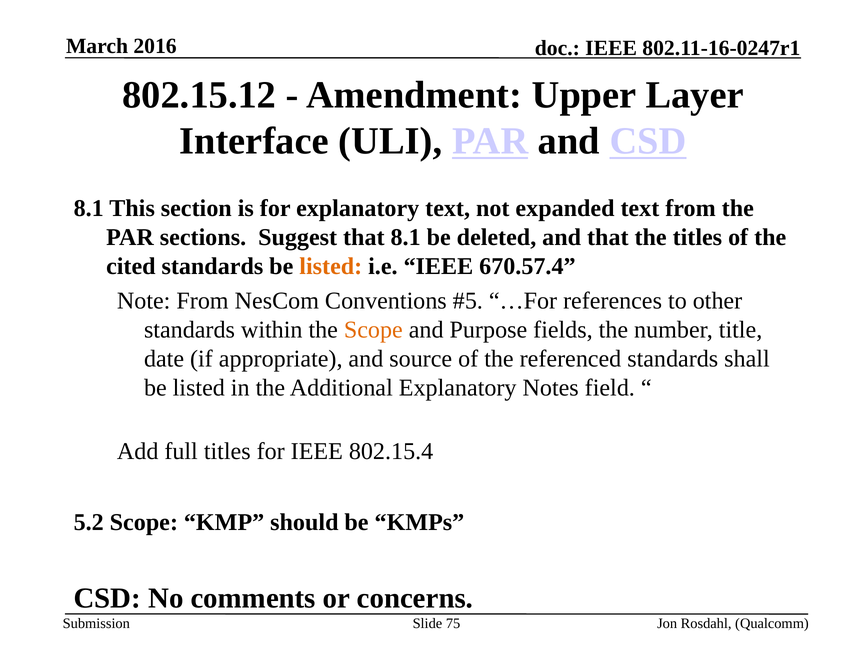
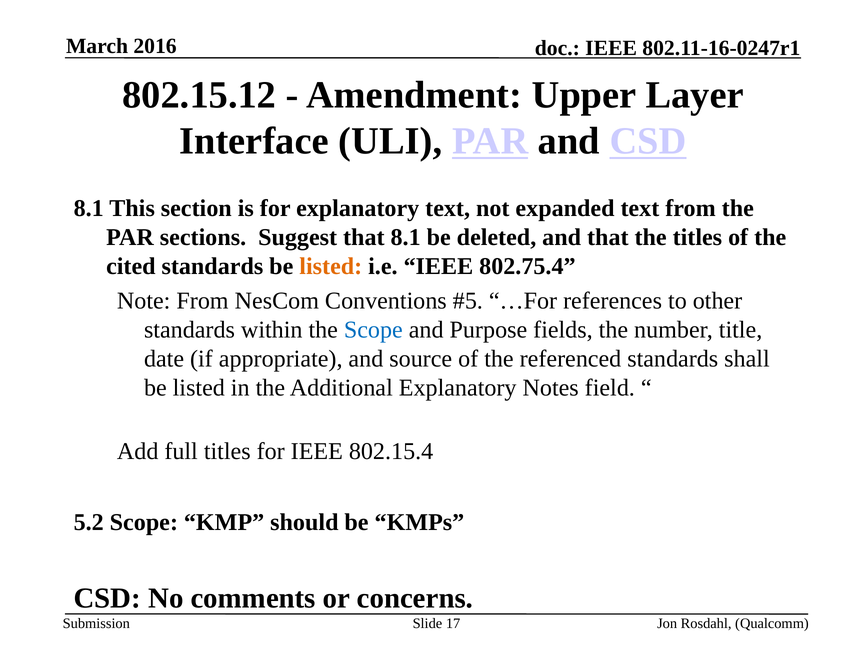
670.57.4: 670.57.4 -> 802.75.4
Scope at (373, 330) colour: orange -> blue
75: 75 -> 17
